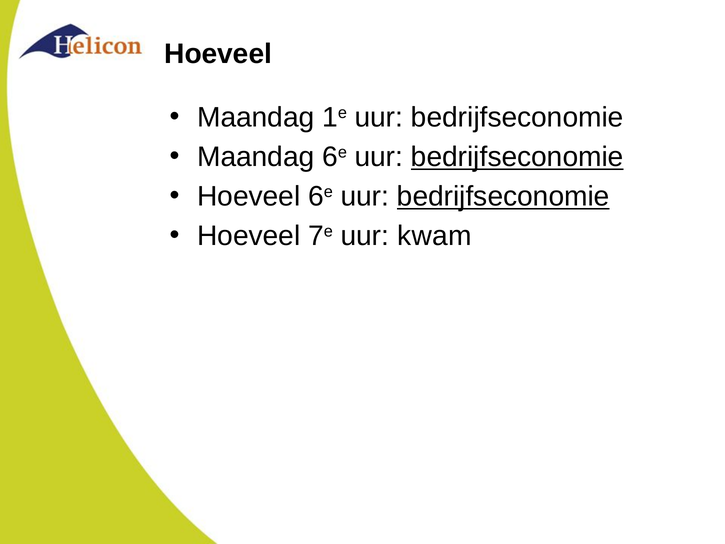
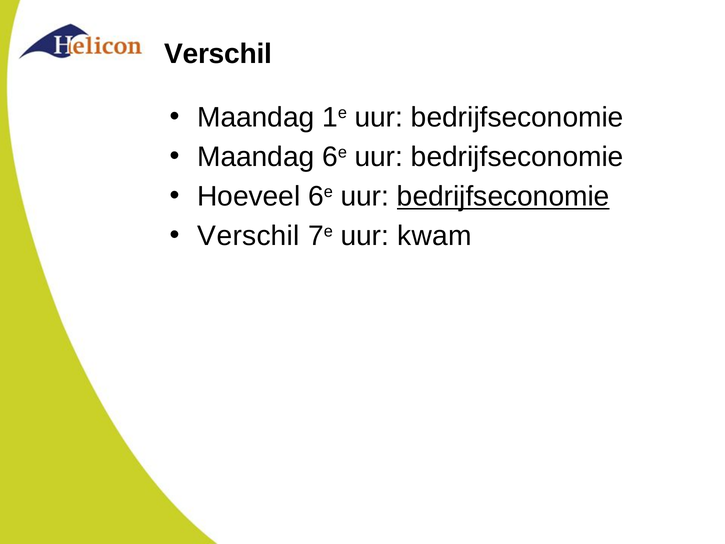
Hoeveel at (218, 54): Hoeveel -> Verschil
bedrijfseconomie at (517, 157) underline: present -> none
Hoeveel at (249, 236): Hoeveel -> Verschil
